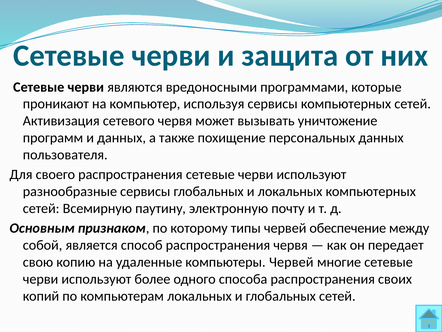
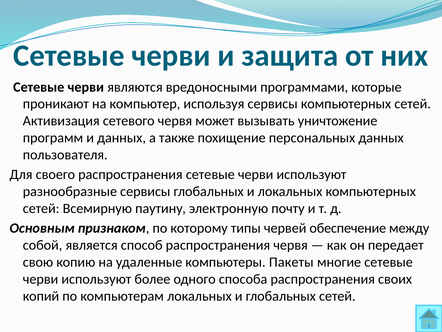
компьютеры Червей: Червей -> Пакеты
